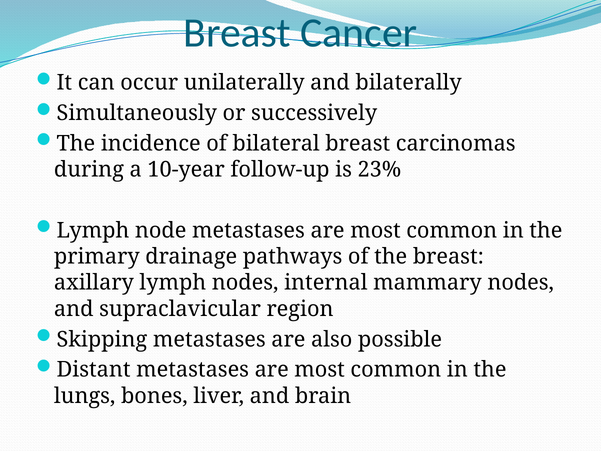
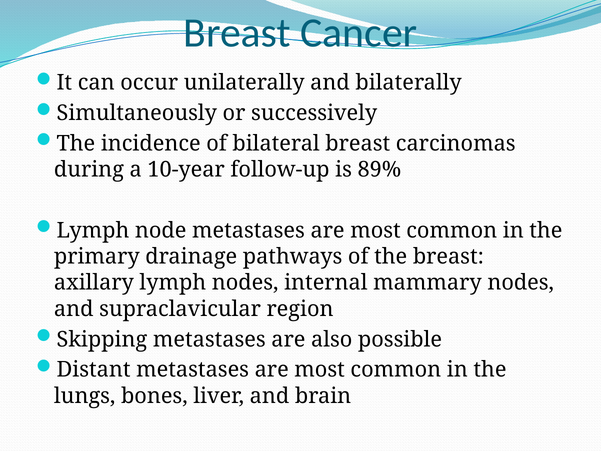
23%: 23% -> 89%
